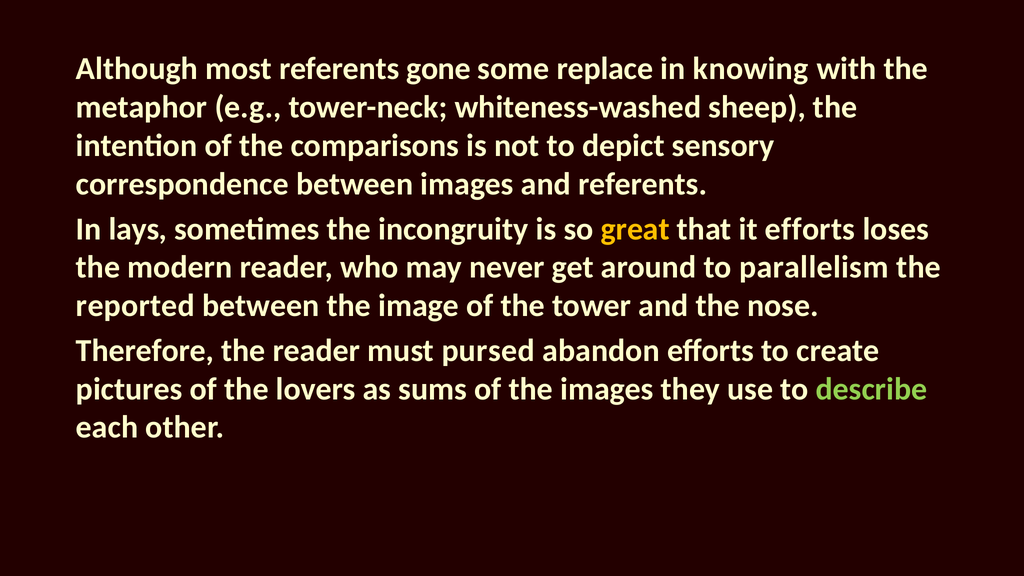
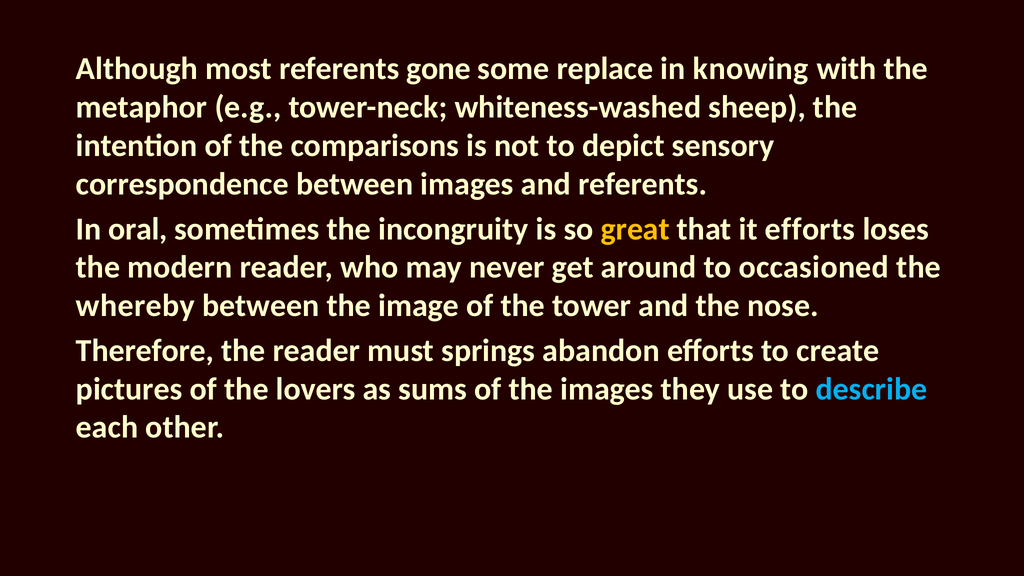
lays: lays -> oral
parallelism: parallelism -> occasioned
reported: reported -> whereby
pursed: pursed -> springs
describe colour: light green -> light blue
